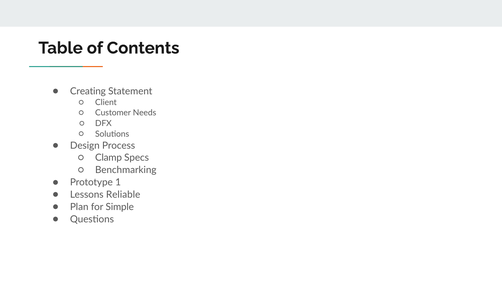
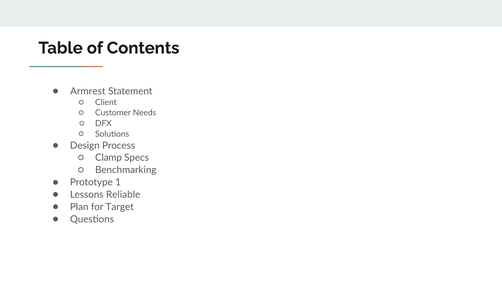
Creating: Creating -> Armrest
Simple: Simple -> Target
